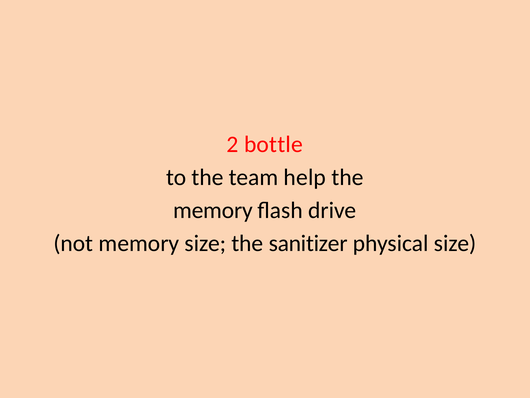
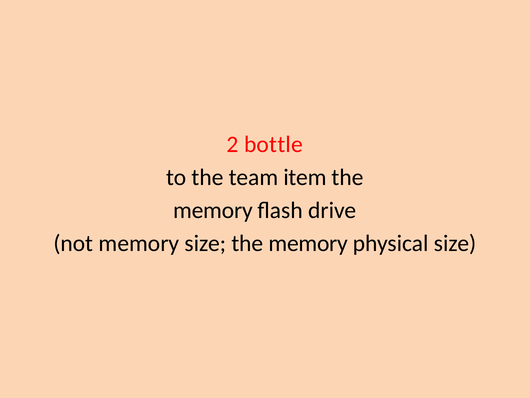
help: help -> item
size the sanitizer: sanitizer -> memory
